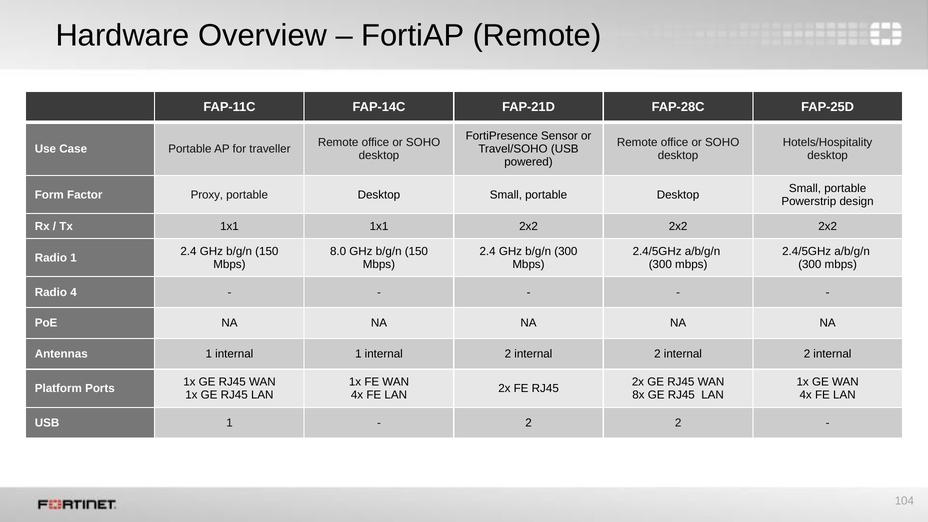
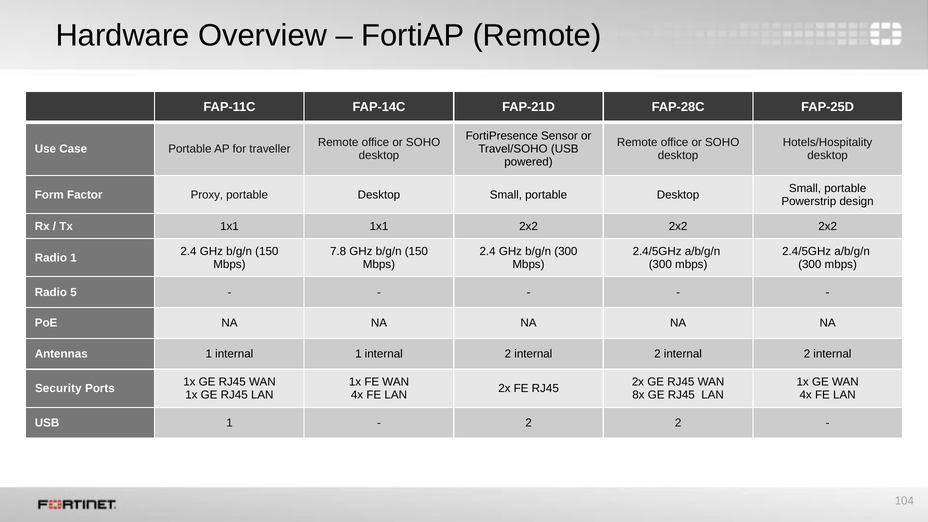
8.0: 8.0 -> 7.8
4: 4 -> 5
Platform: Platform -> Security
